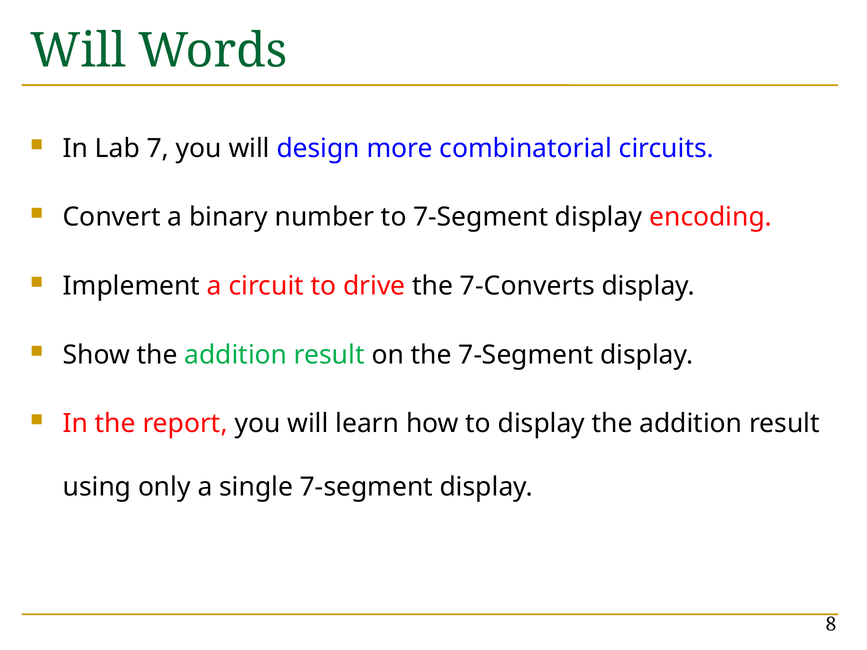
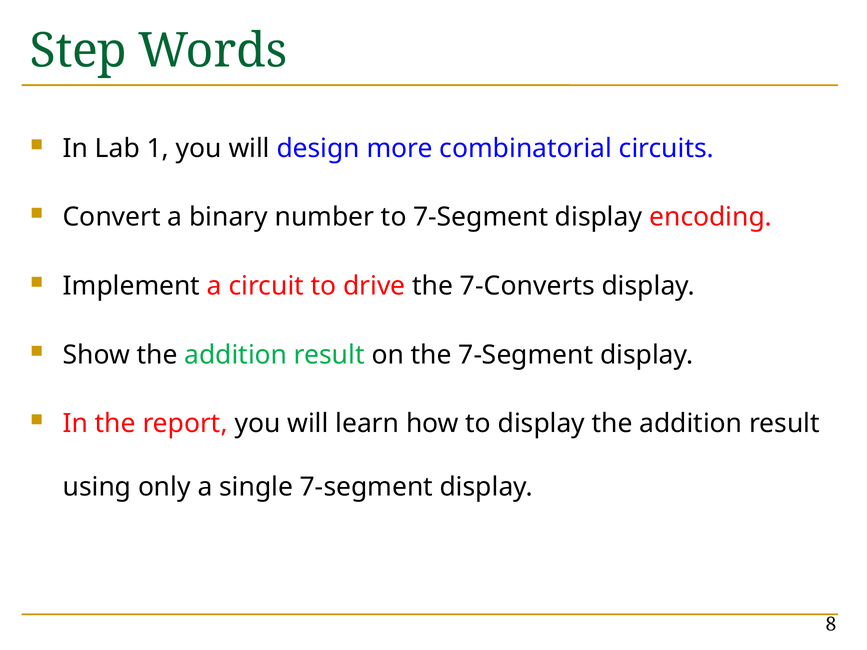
Will at (78, 51): Will -> Step
7: 7 -> 1
